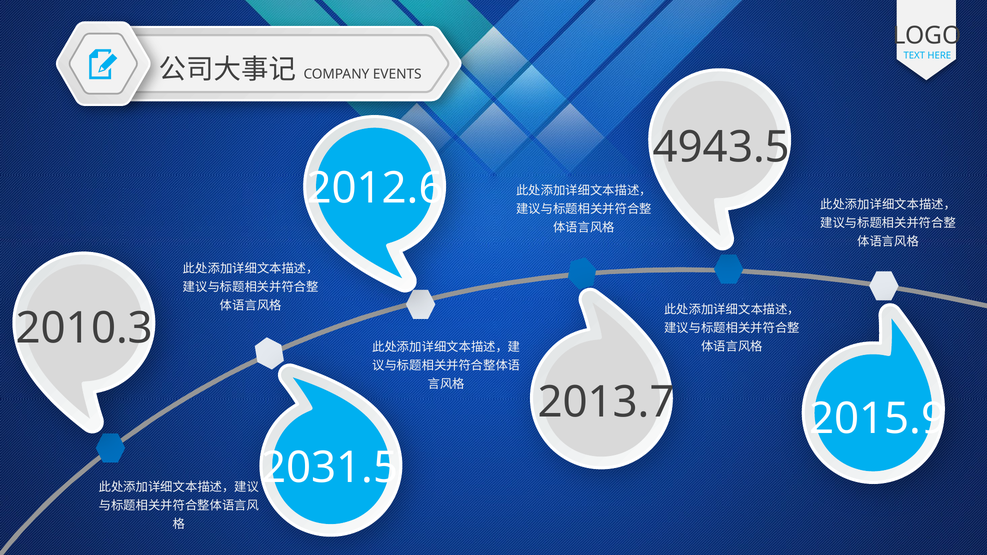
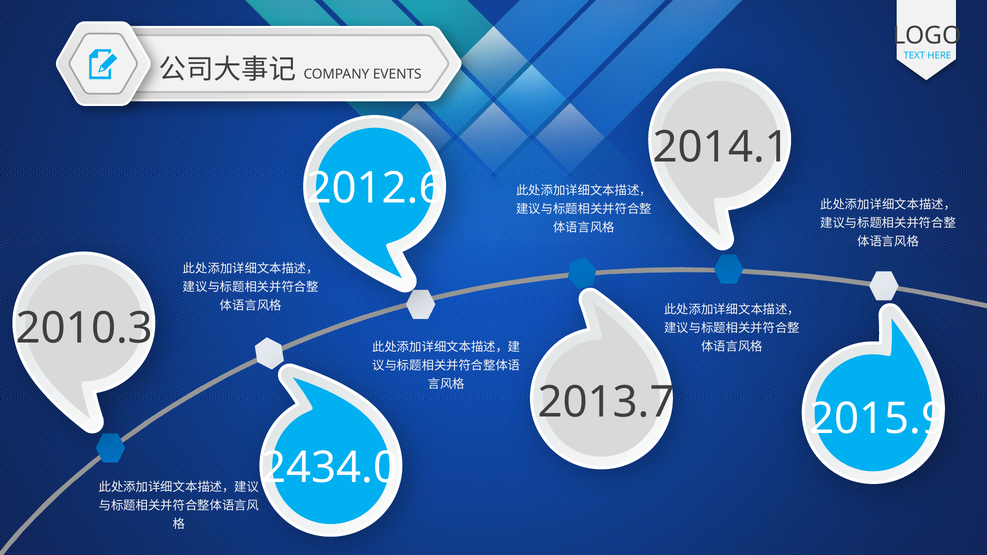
4943.5: 4943.5 -> 2014.1
2031.5: 2031.5 -> 2434.0
